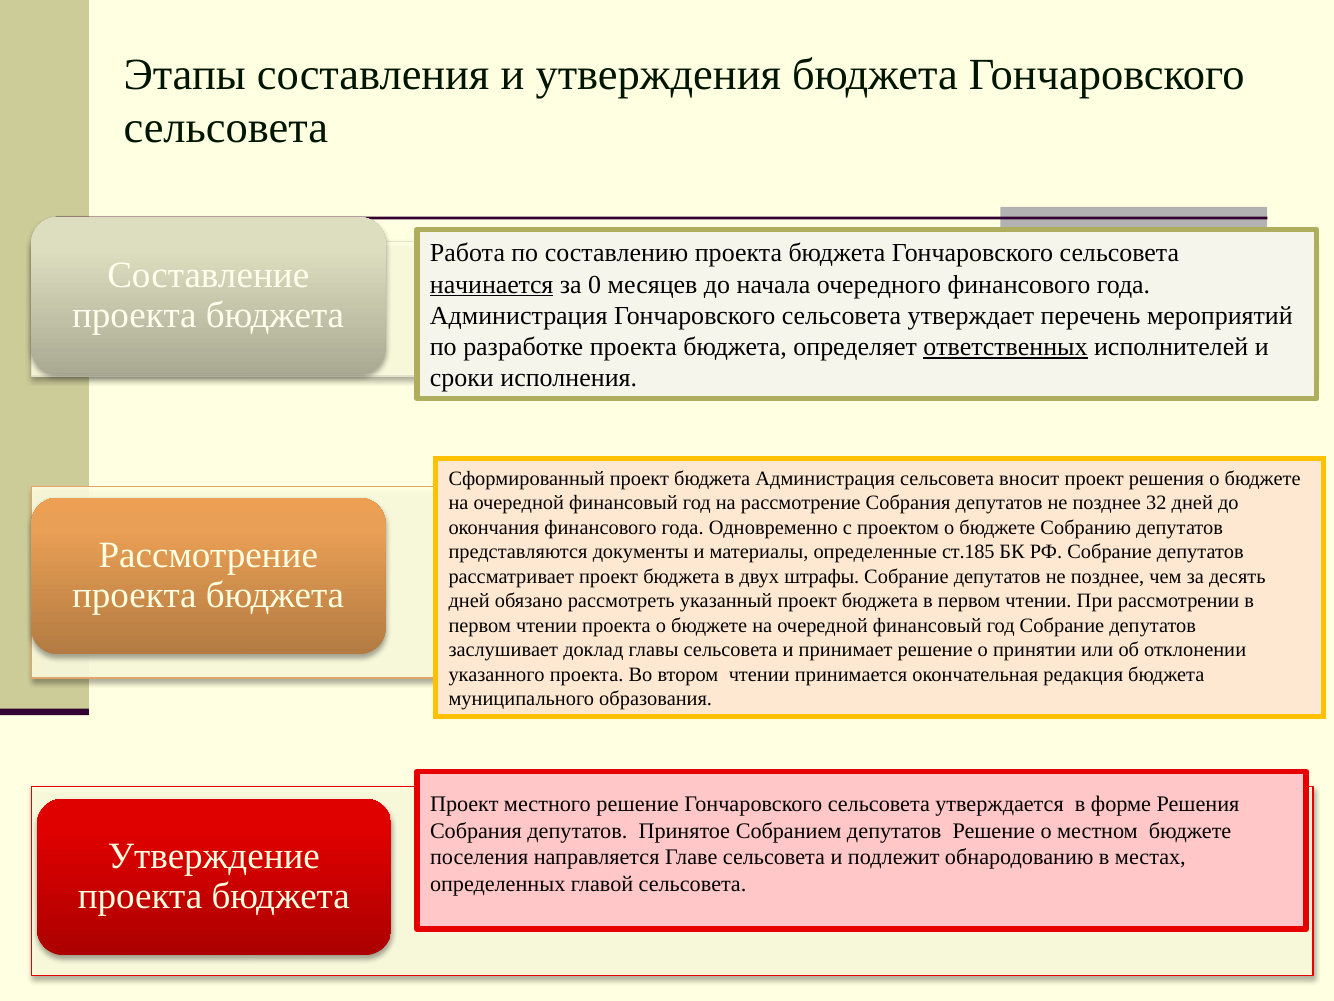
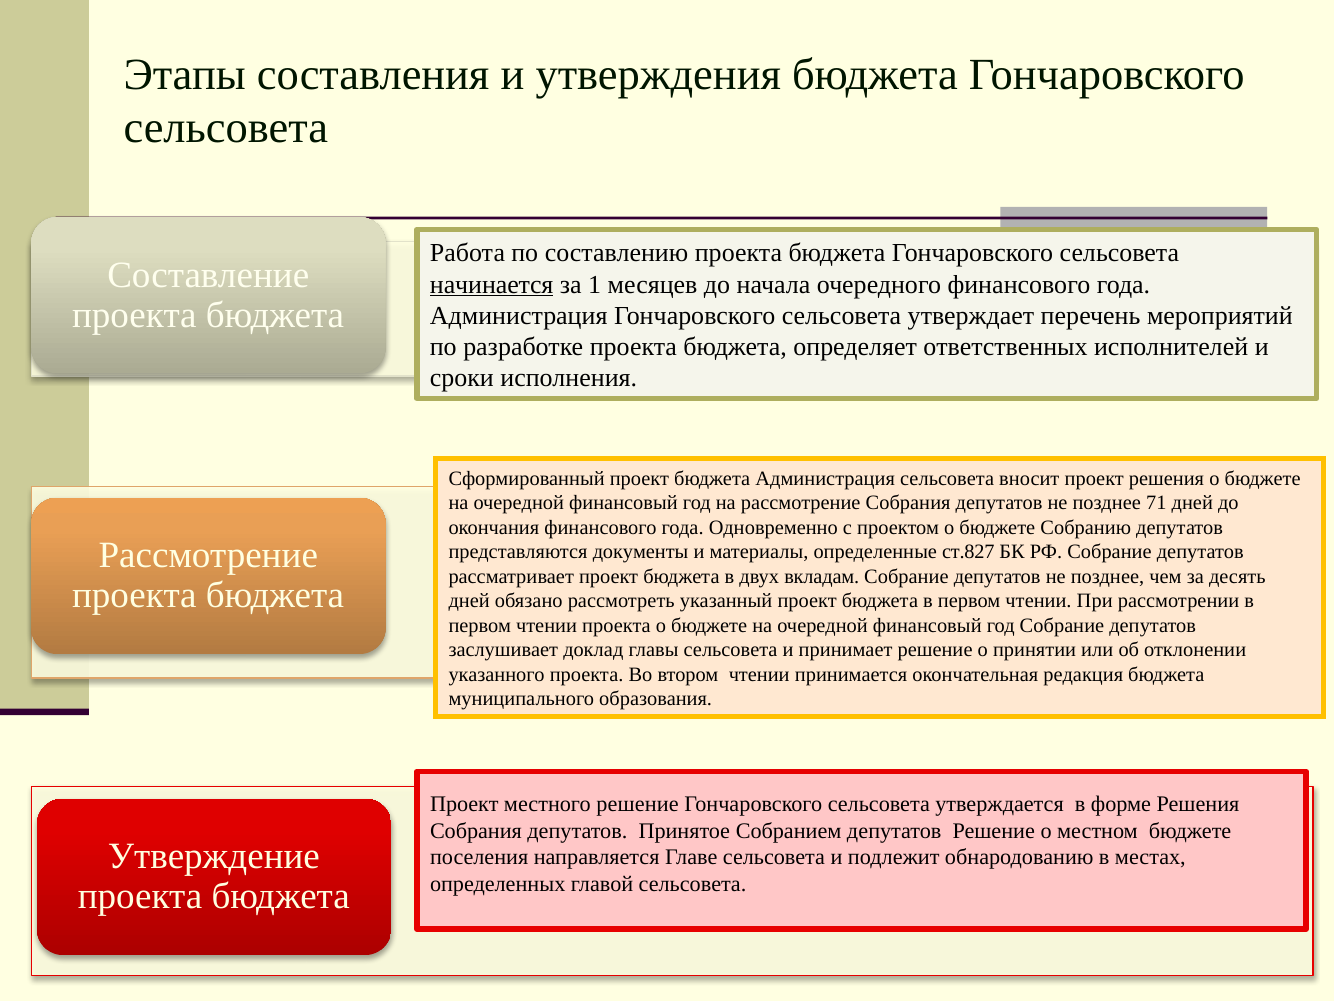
0: 0 -> 1
ответственных underline: present -> none
32: 32 -> 71
ст.185: ст.185 -> ст.827
штрафы: штрафы -> вкладам
